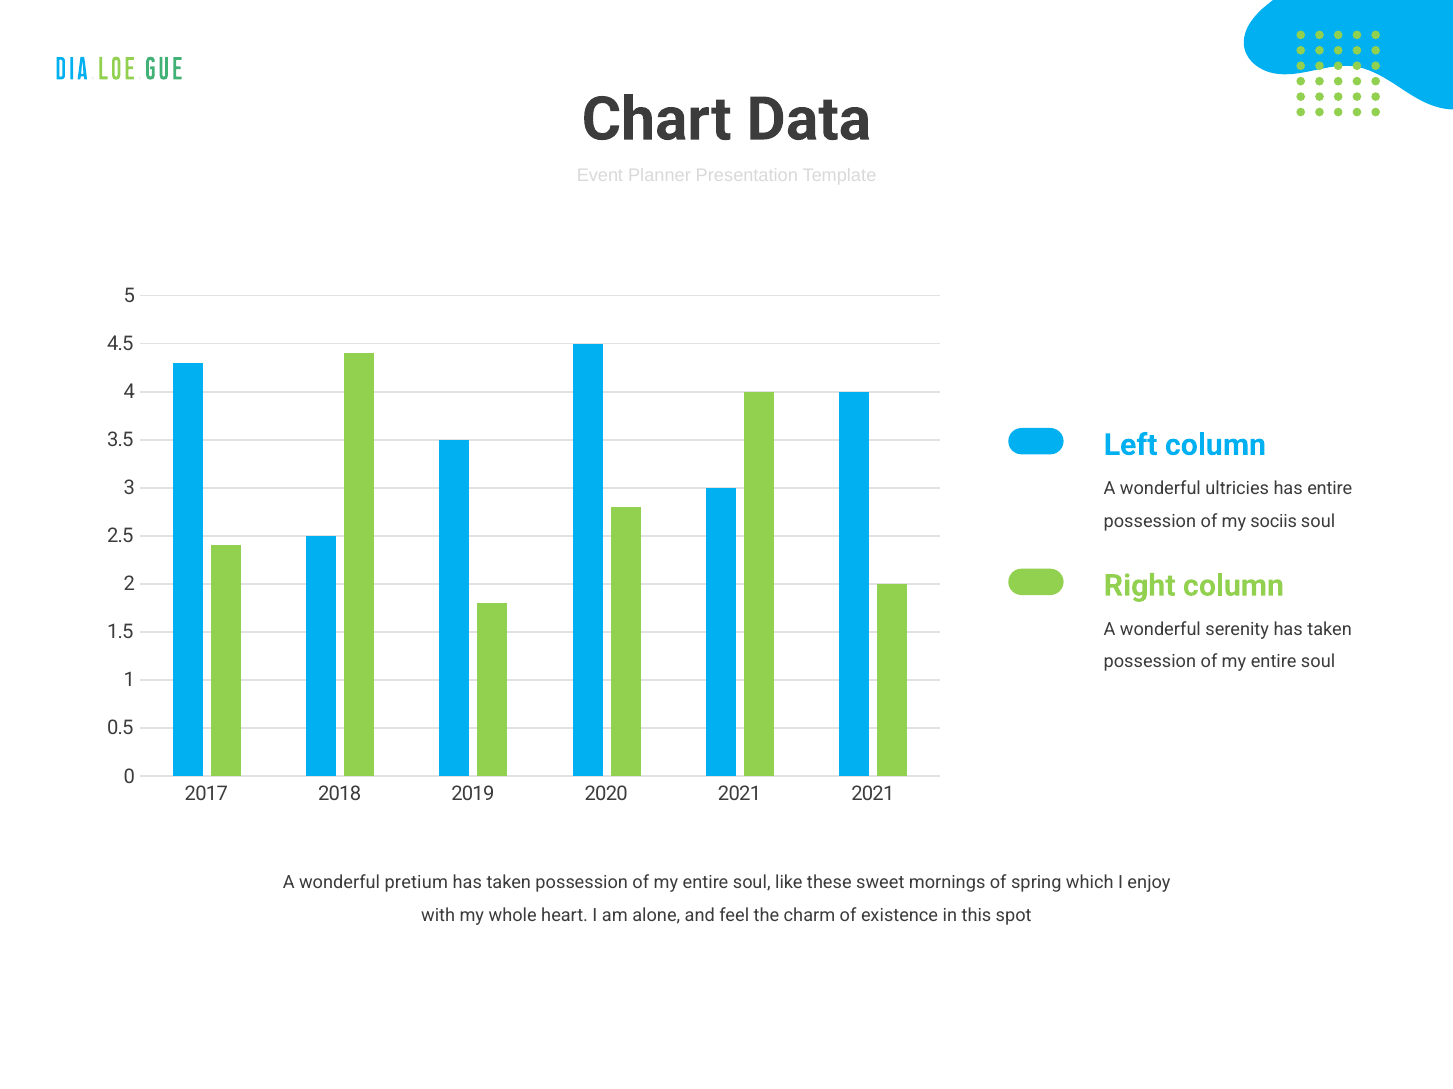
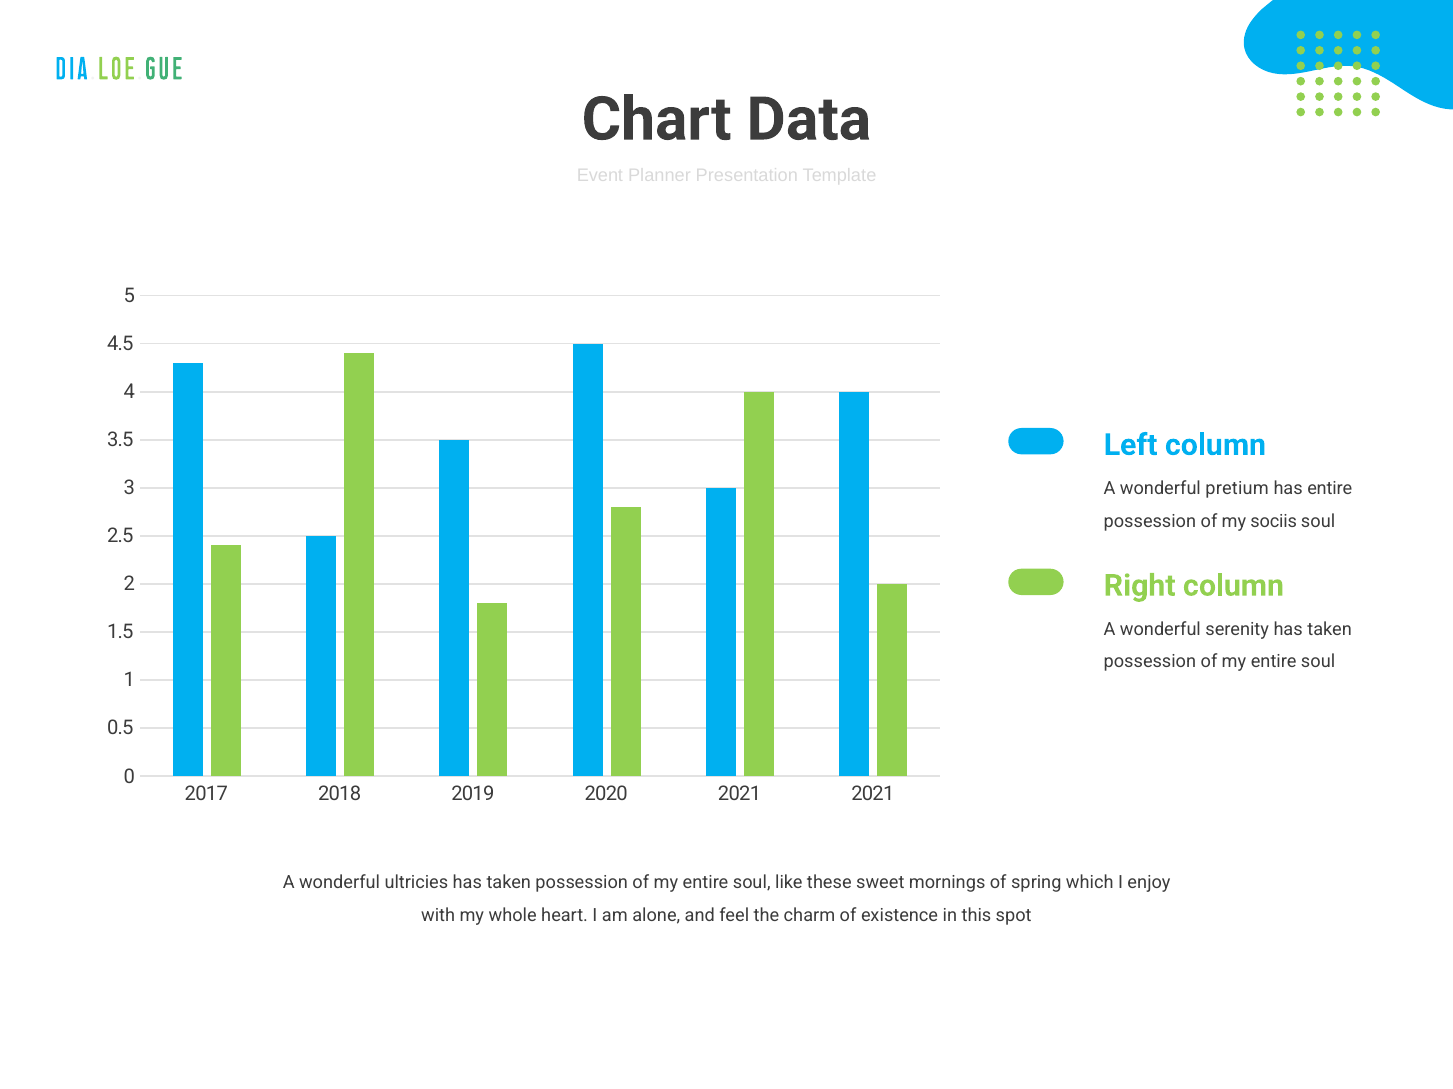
ultricies: ultricies -> pretium
pretium: pretium -> ultricies
